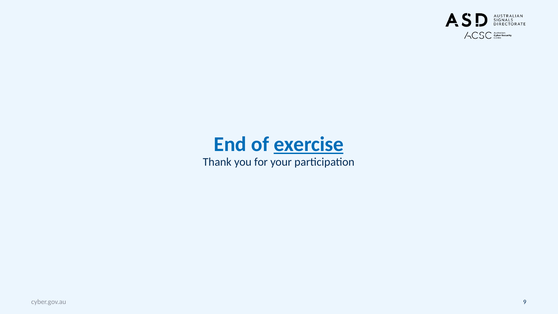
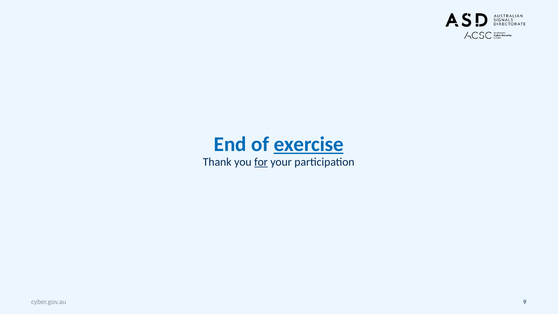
for underline: none -> present
